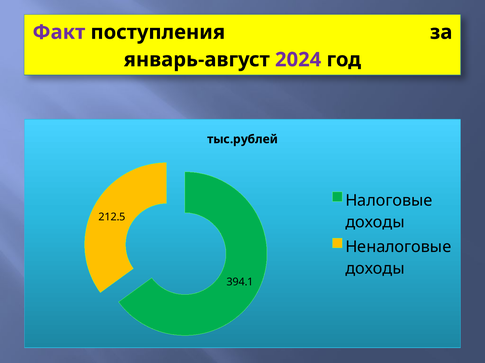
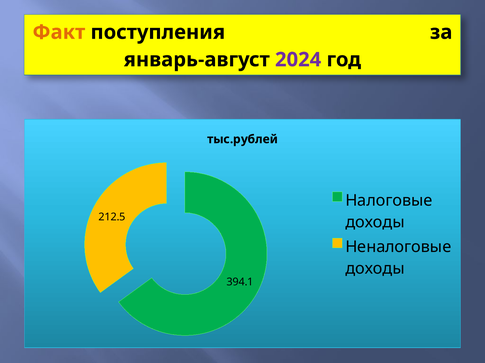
Факт colour: purple -> orange
